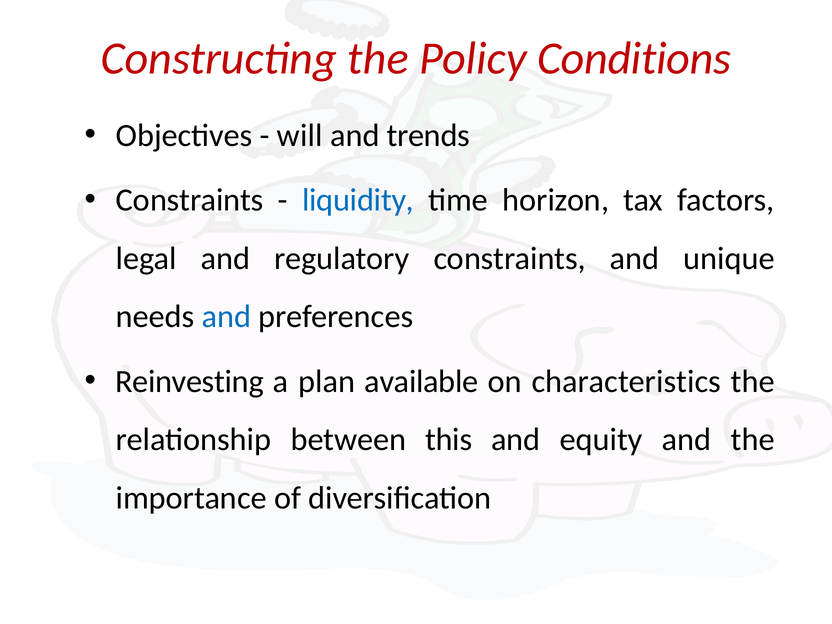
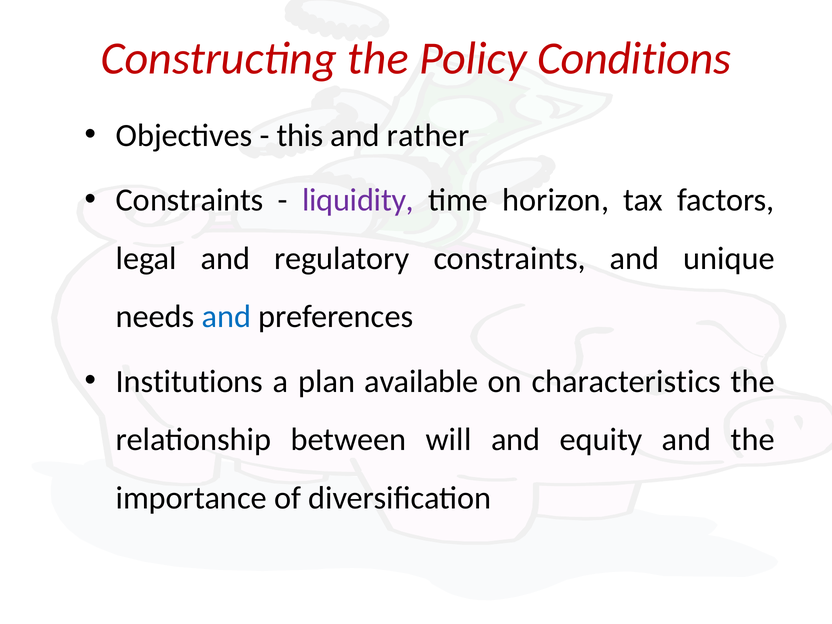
will: will -> this
trends: trends -> rather
liquidity colour: blue -> purple
Reinvesting: Reinvesting -> Institutions
this: this -> will
